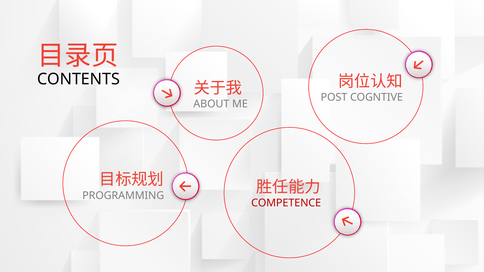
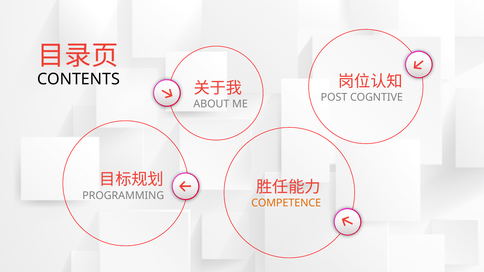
COMPETENCE colour: red -> orange
